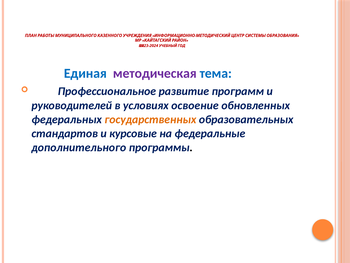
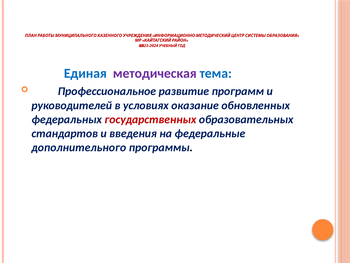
освоение: освоение -> оказание
государственных colour: orange -> red
курсовые: курсовые -> введения
